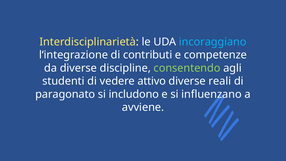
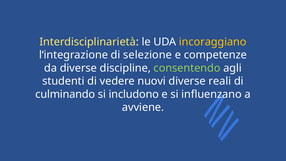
incoraggiano colour: light blue -> yellow
contributi: contributi -> selezione
attivo: attivo -> nuovi
paragonato: paragonato -> culminando
